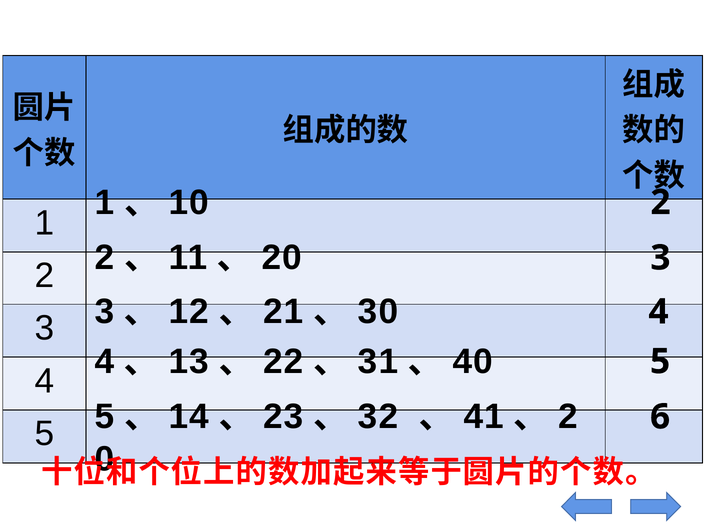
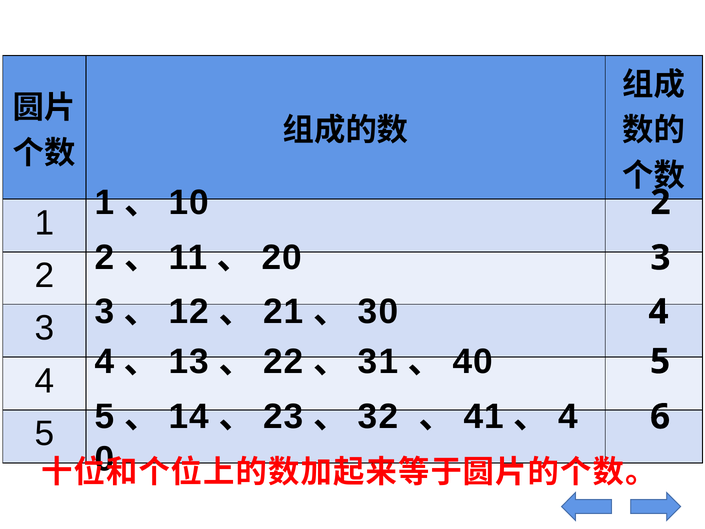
2 at (568, 417): 2 -> 4
